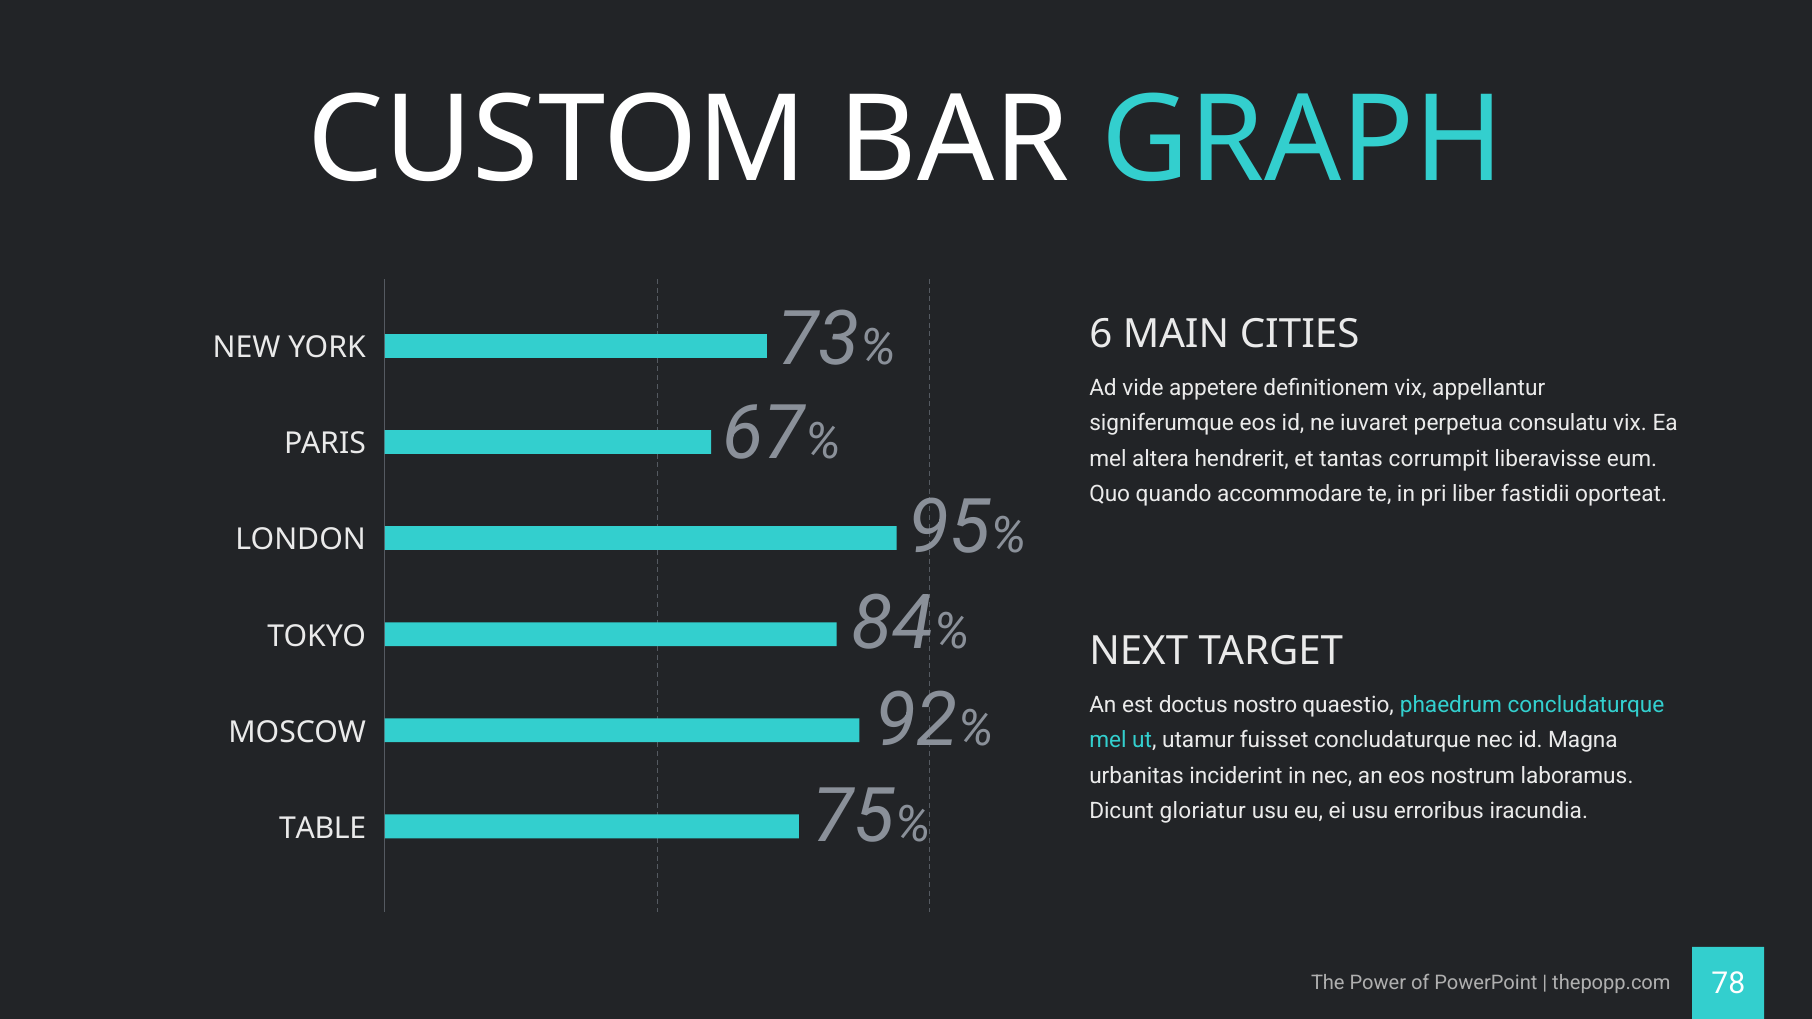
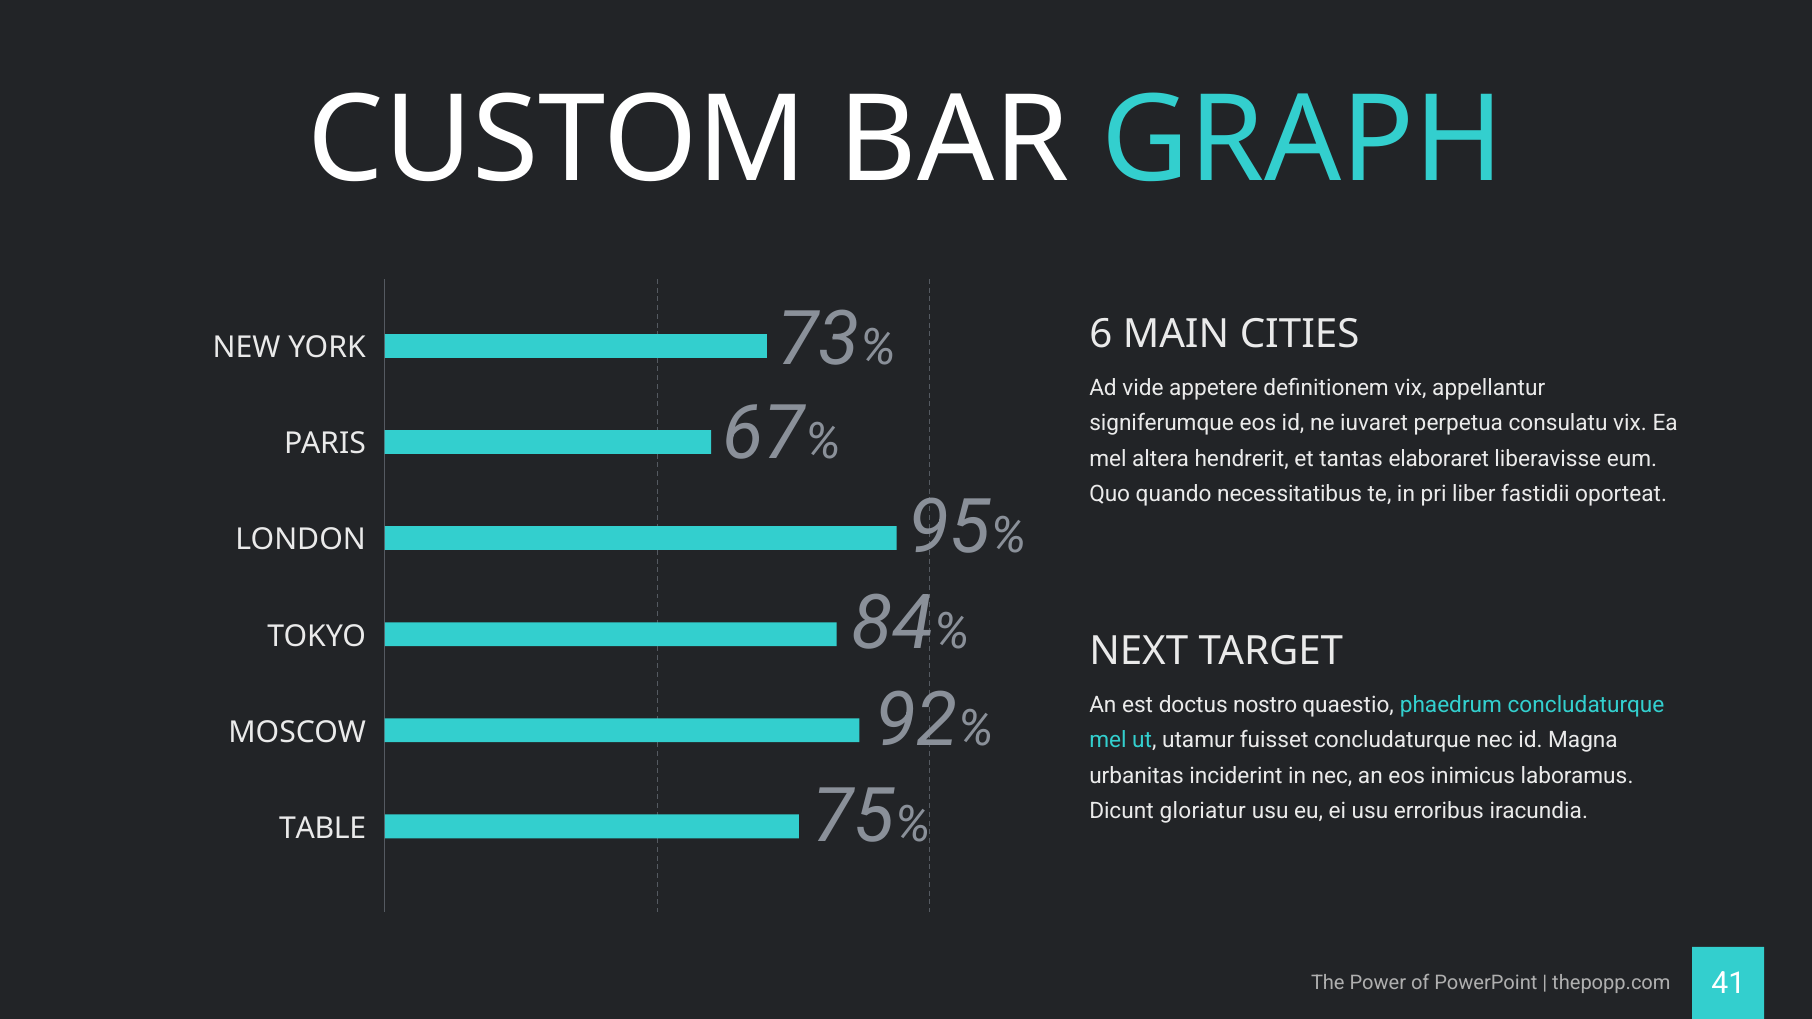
corrumpit: corrumpit -> elaboraret
accommodare: accommodare -> necessitatibus
nostrum: nostrum -> inimicus
78: 78 -> 41
